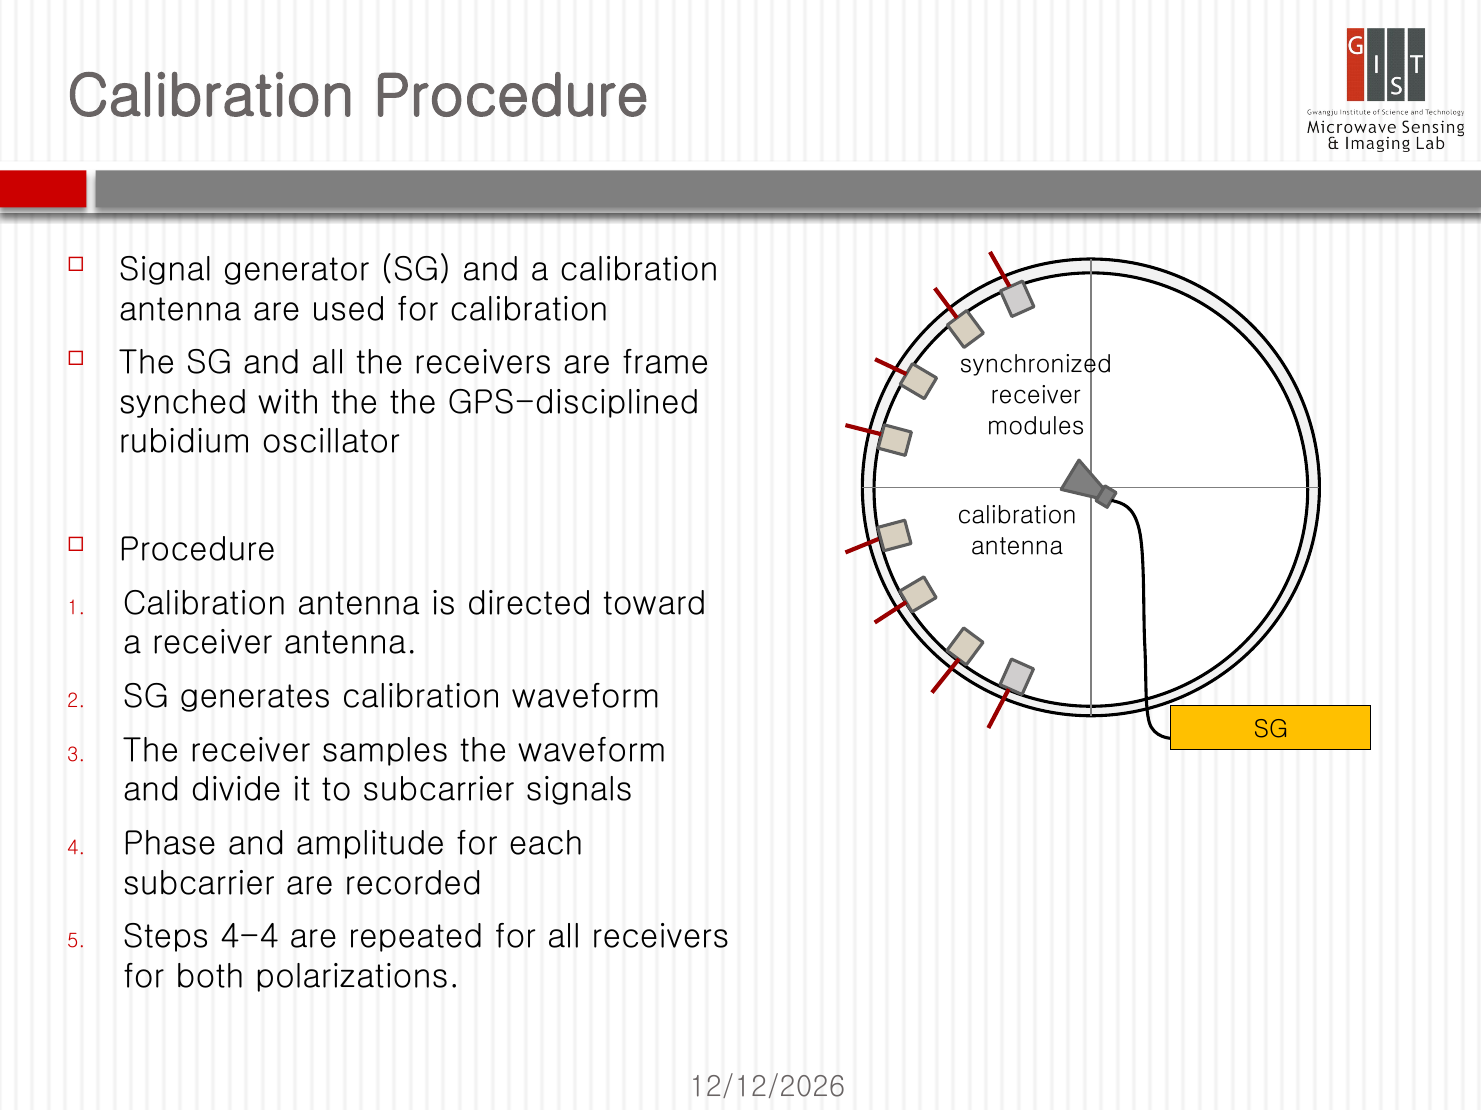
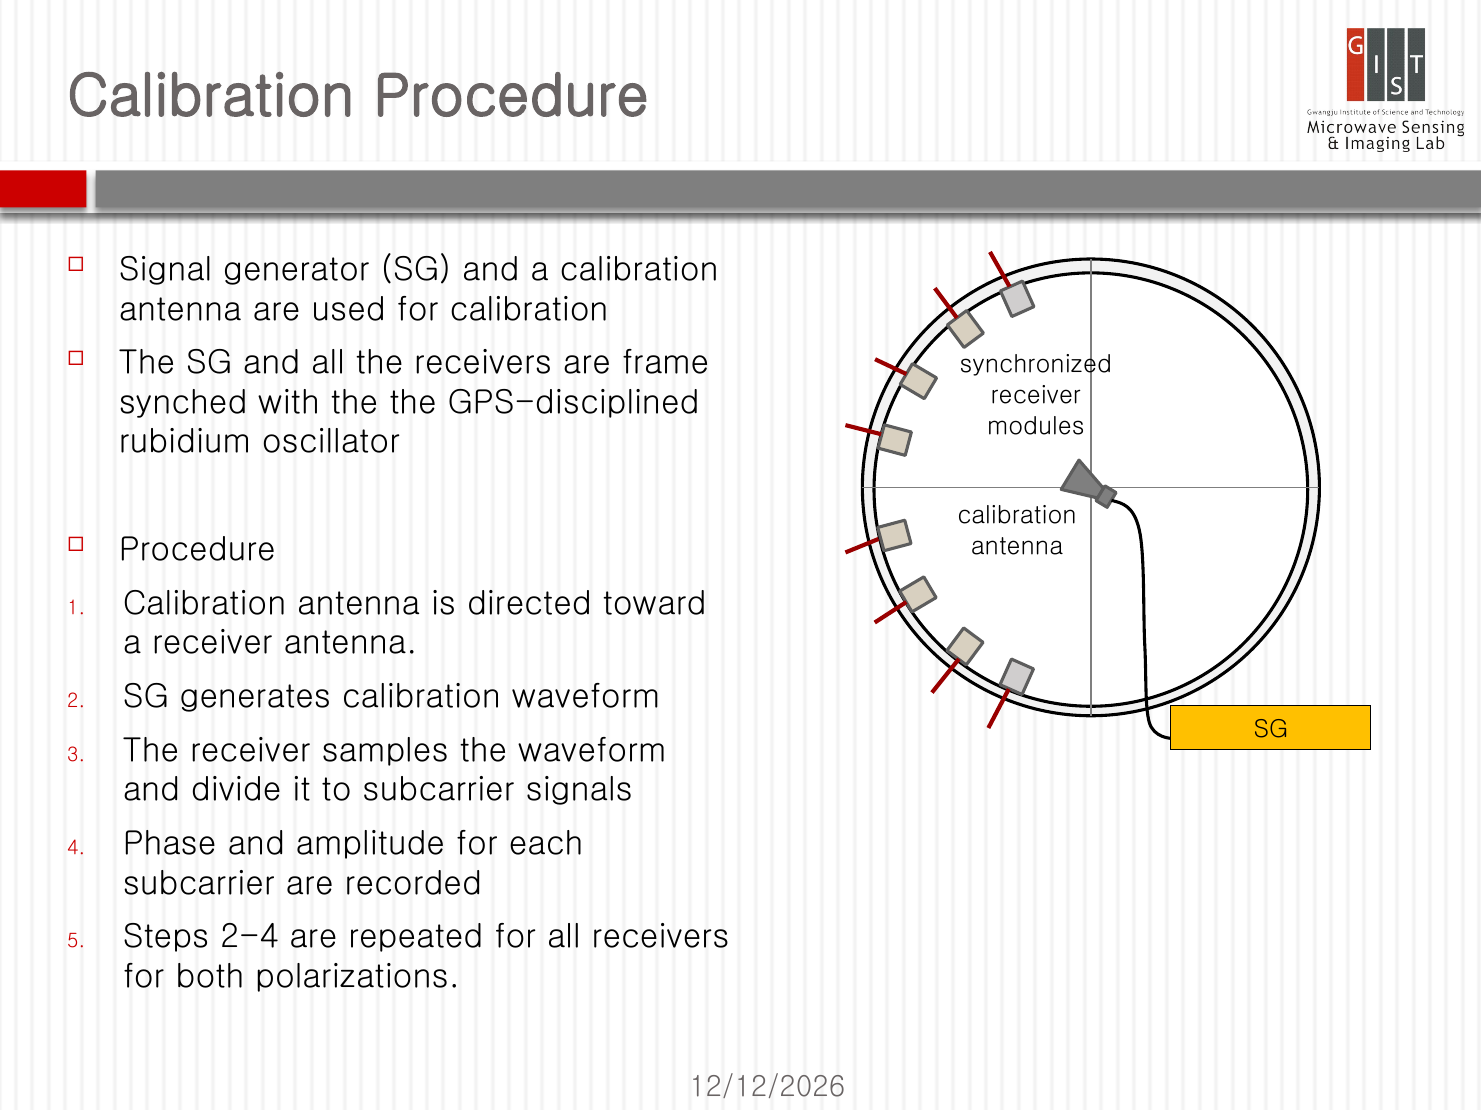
4-4: 4-4 -> 2-4
